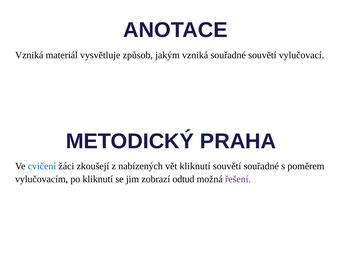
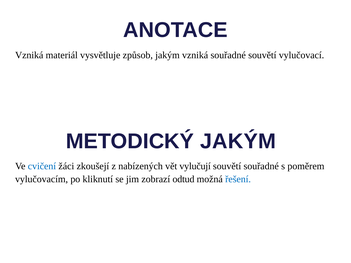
METODICKÝ PRAHA: PRAHA -> JAKÝM
vět kliknutí: kliknutí -> vylučují
řešení colour: purple -> blue
